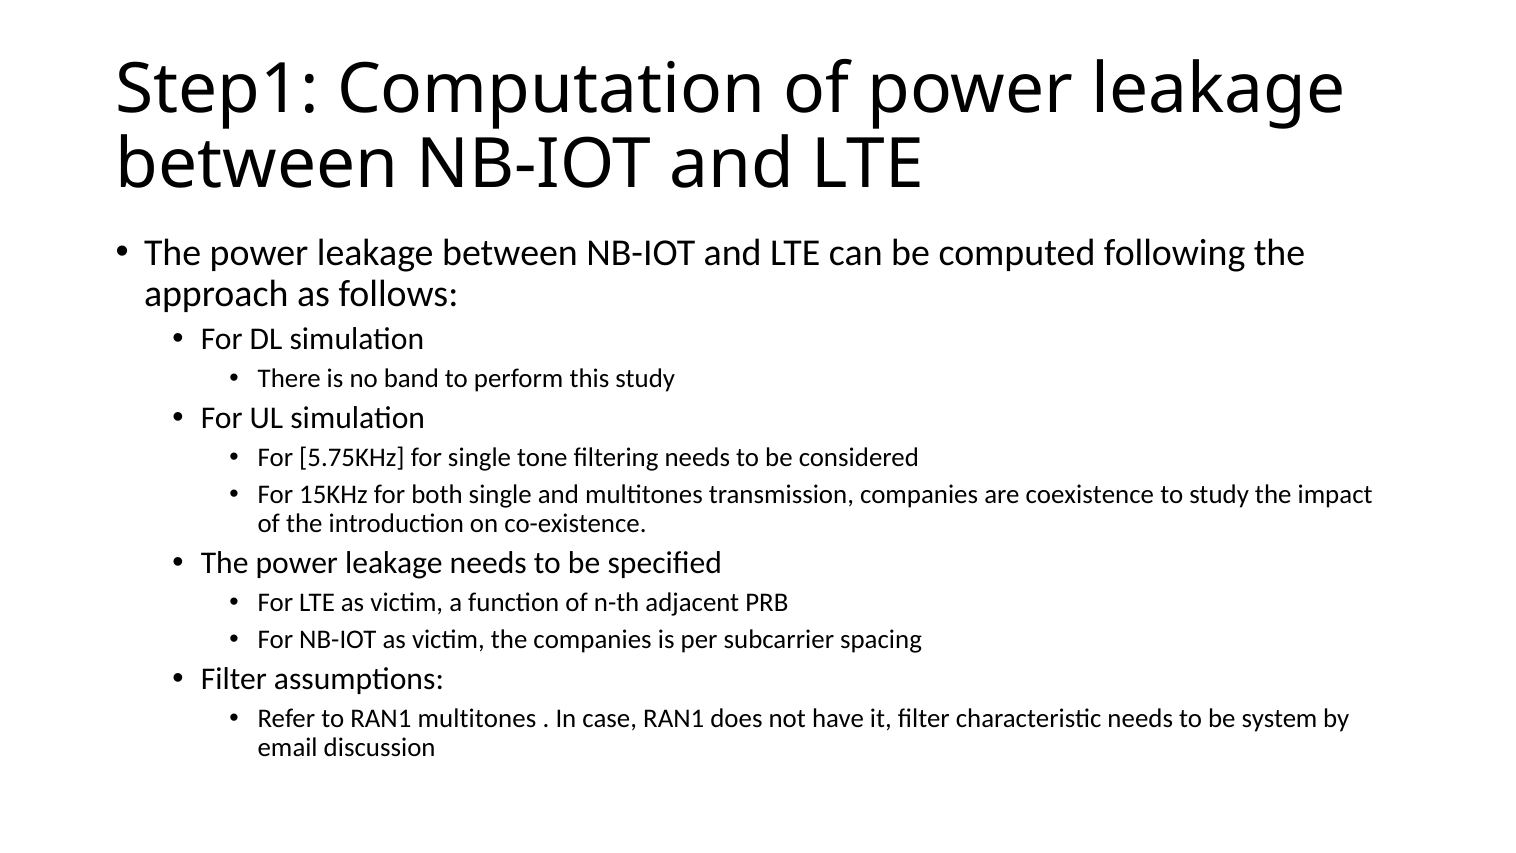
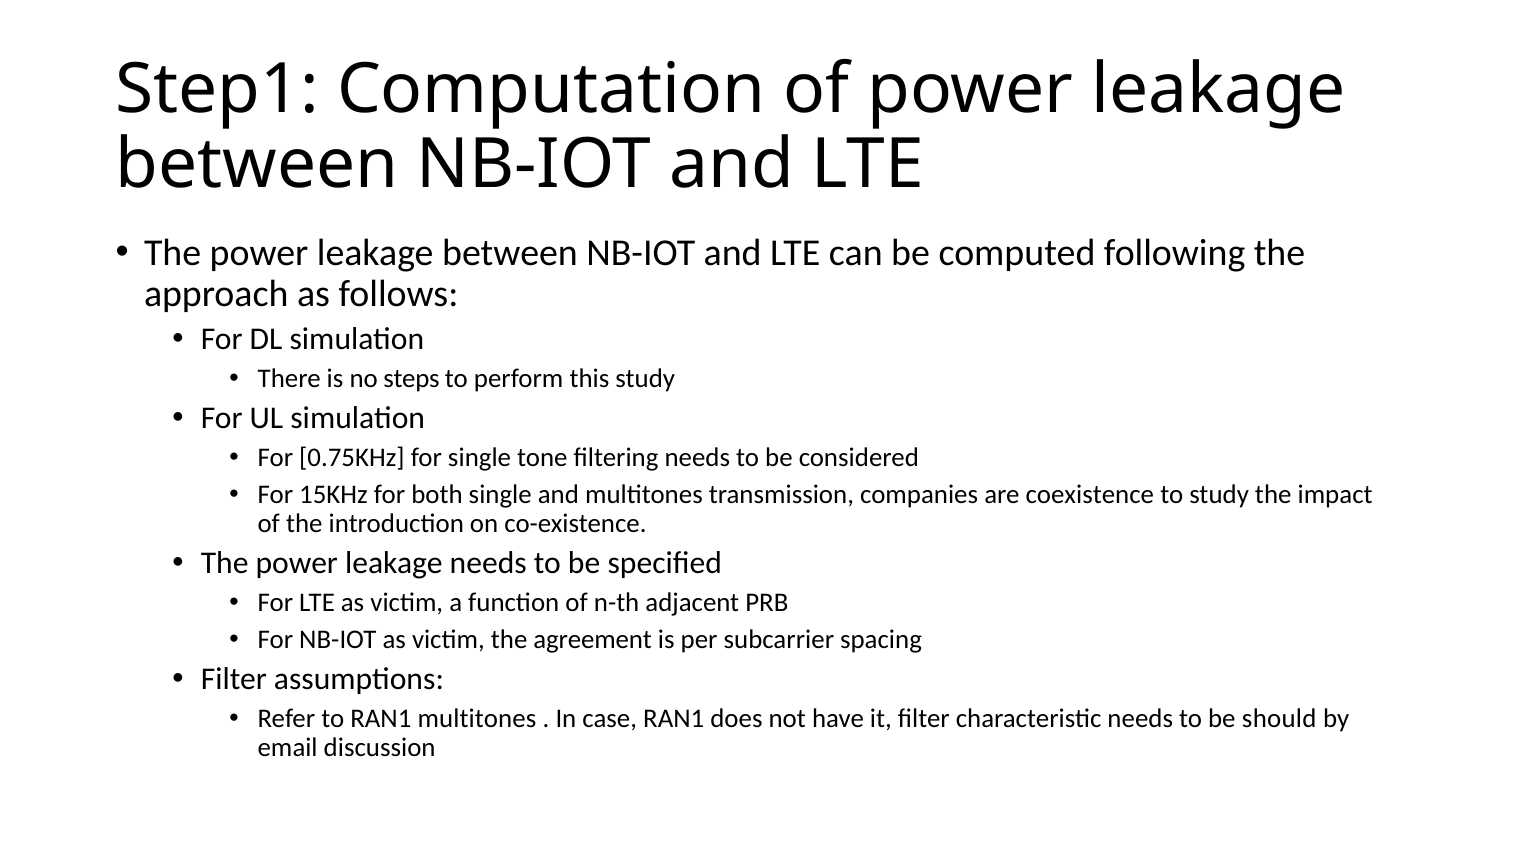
band: band -> steps
5.75KHz: 5.75KHz -> 0.75KHz
the companies: companies -> agreement
system: system -> should
